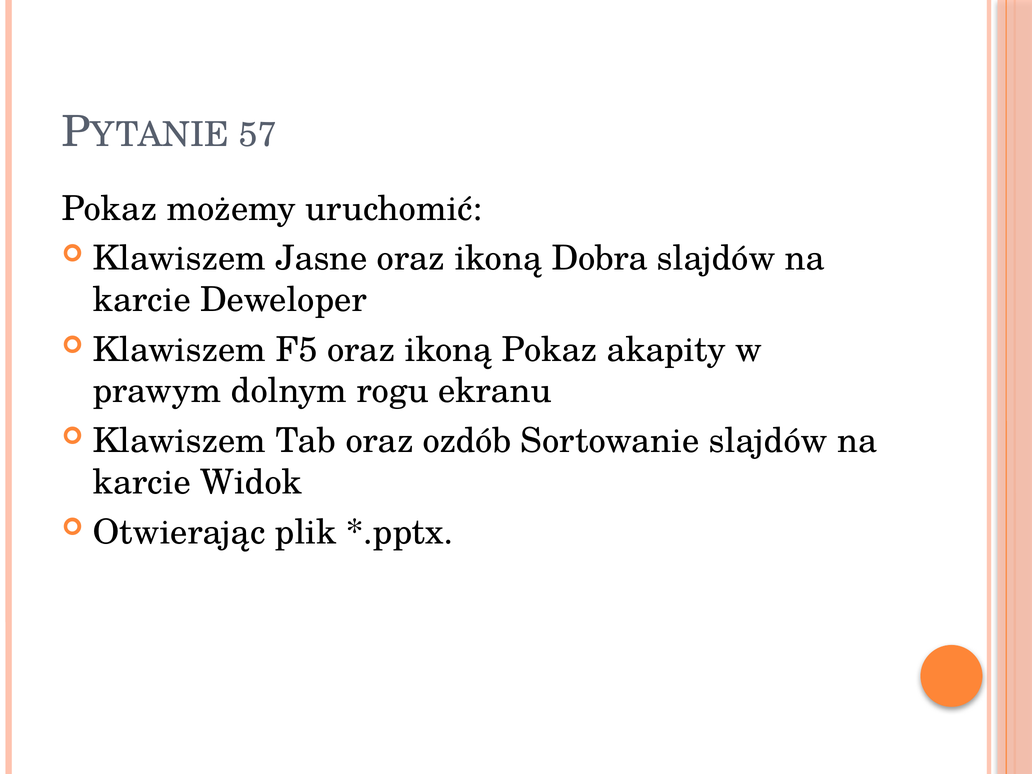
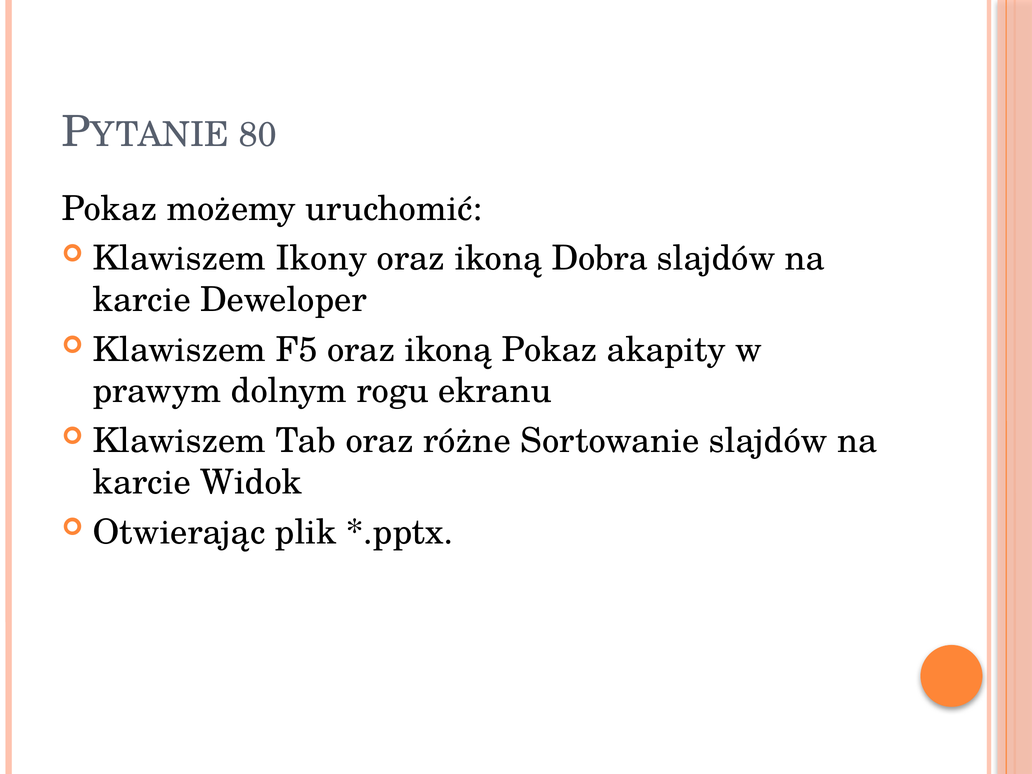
57: 57 -> 80
Jasne: Jasne -> Ikony
ozdób: ozdób -> różne
